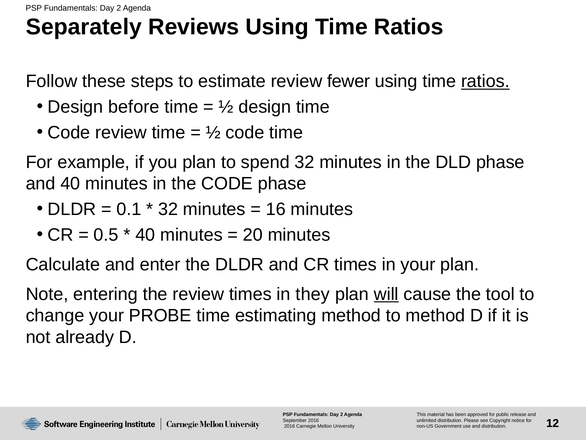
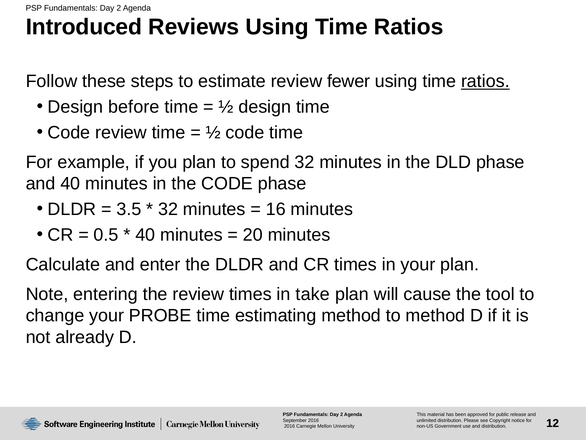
Separately: Separately -> Introduced
0.1: 0.1 -> 3.5
they: they -> take
will underline: present -> none
